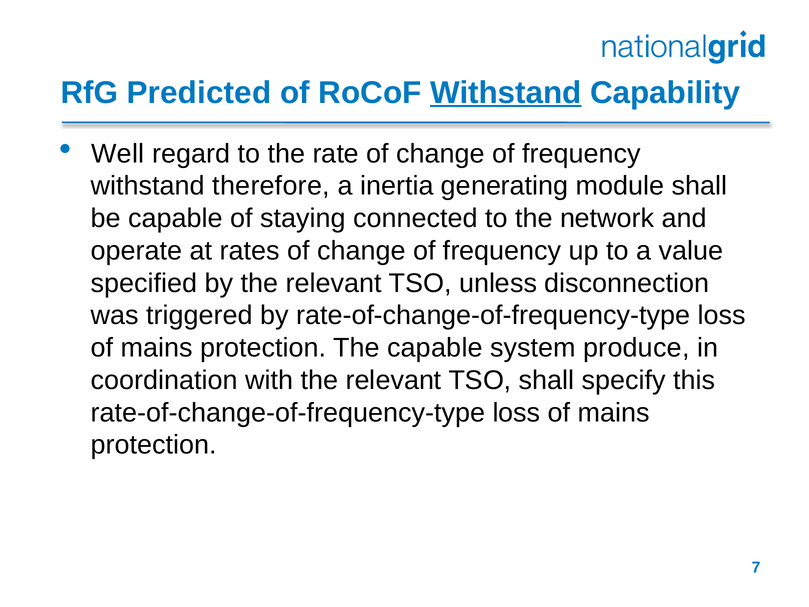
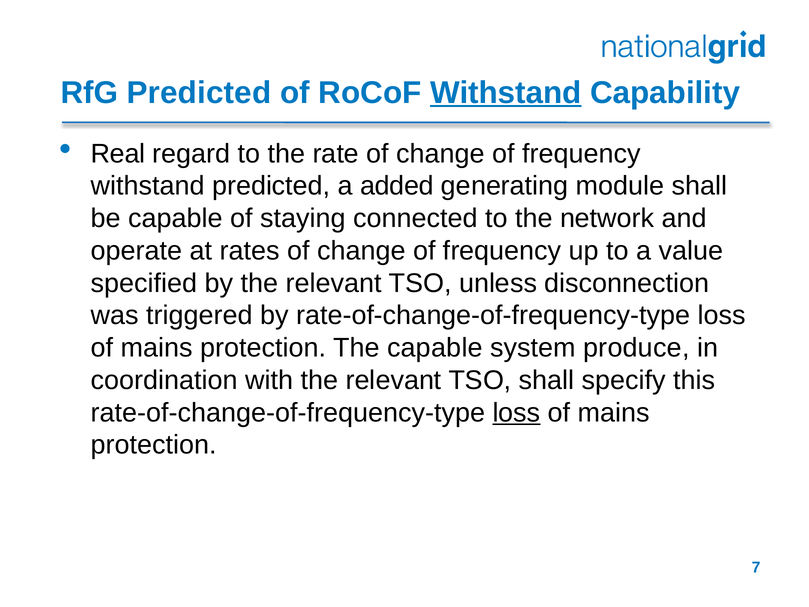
Well: Well -> Real
withstand therefore: therefore -> predicted
inertia: inertia -> added
loss at (516, 412) underline: none -> present
